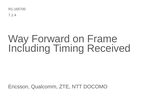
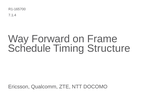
Including: Including -> Schedule
Received: Received -> Structure
